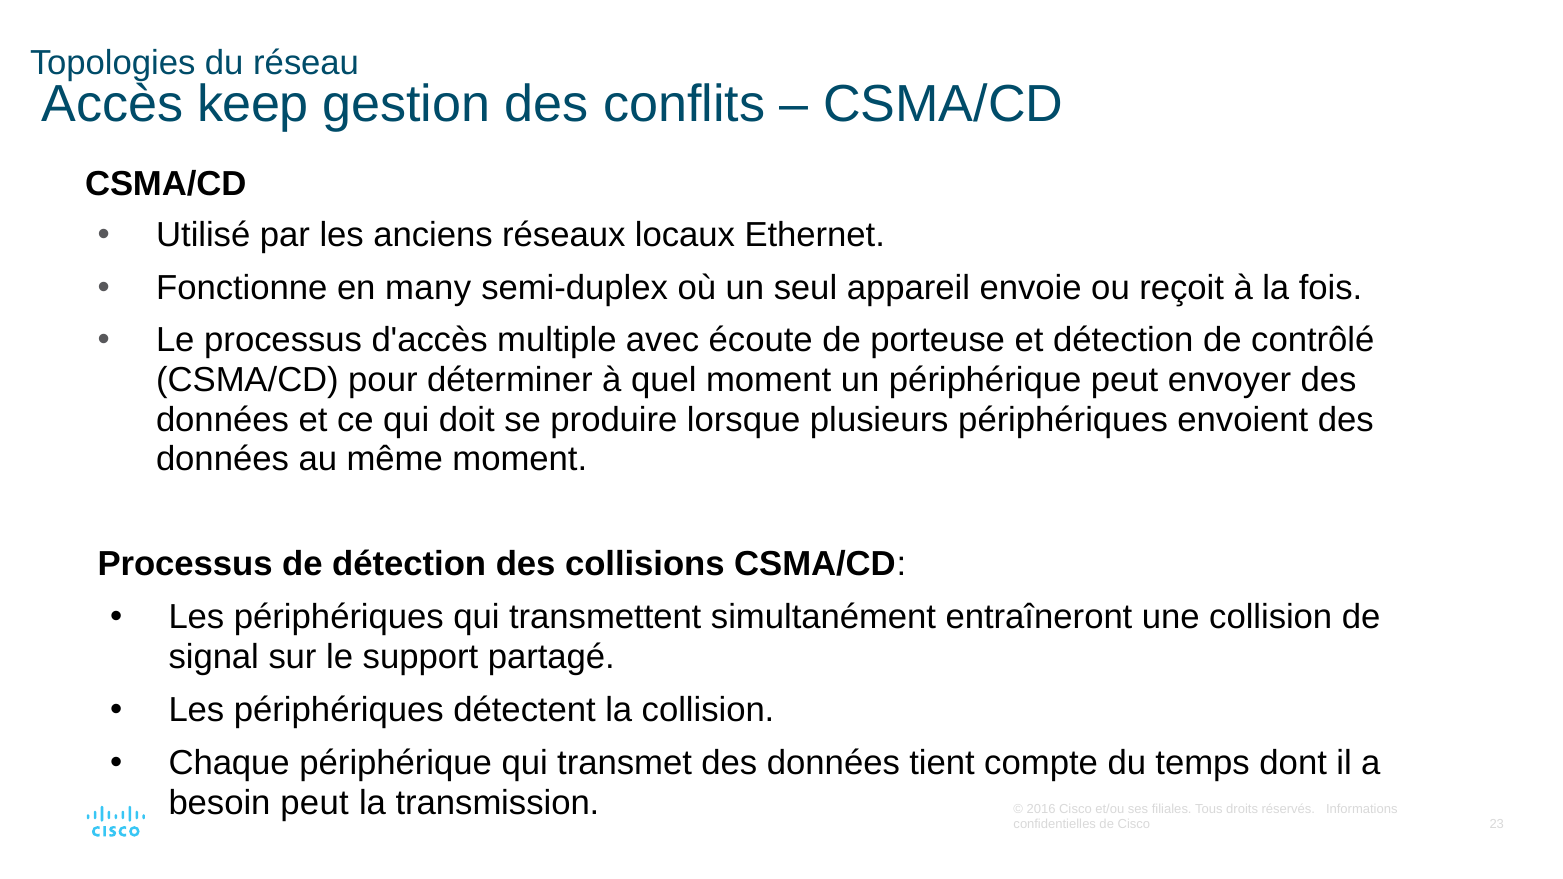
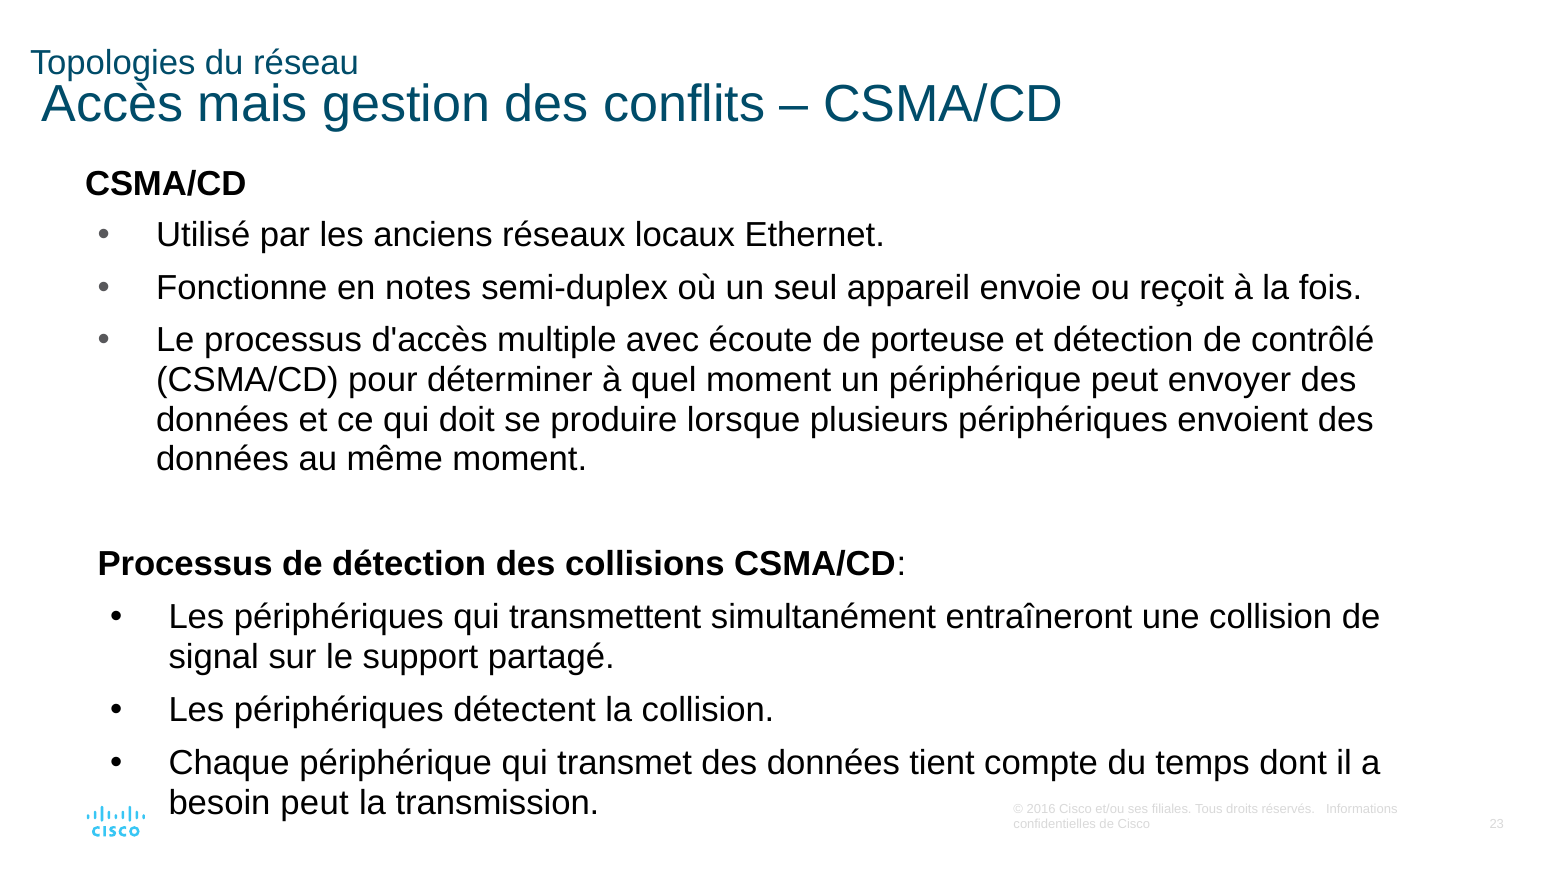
keep: keep -> mais
many: many -> notes
